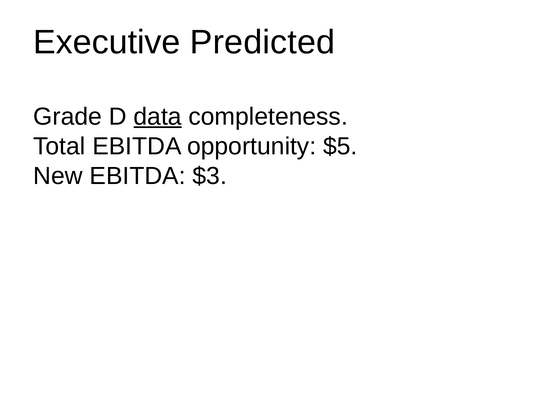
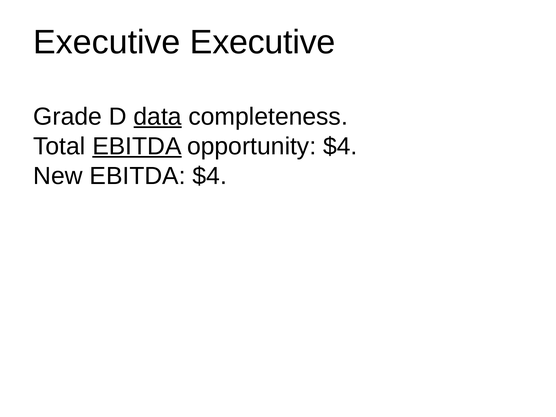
Executive Predicted: Predicted -> Executive
EBITDA at (137, 146) underline: none -> present
opportunity $5: $5 -> $4
EBITDA $3: $3 -> $4
